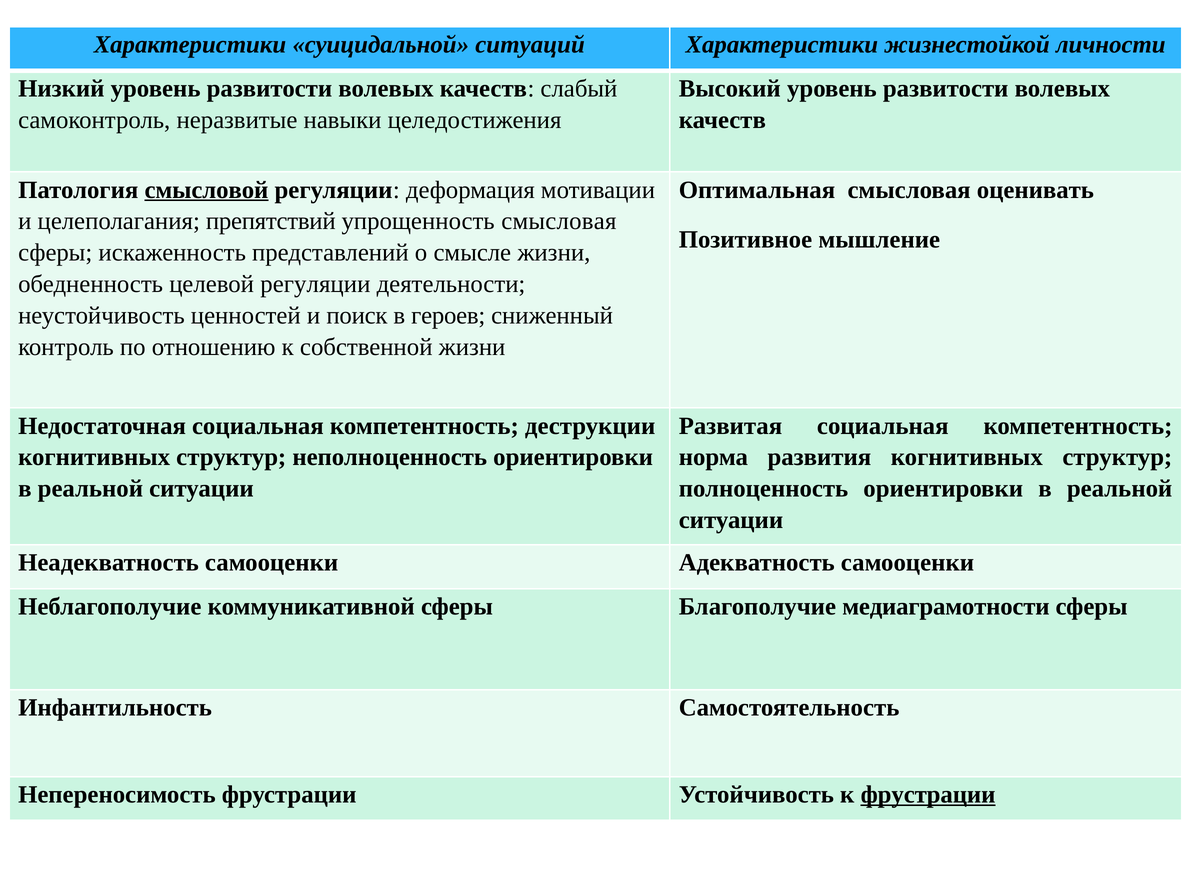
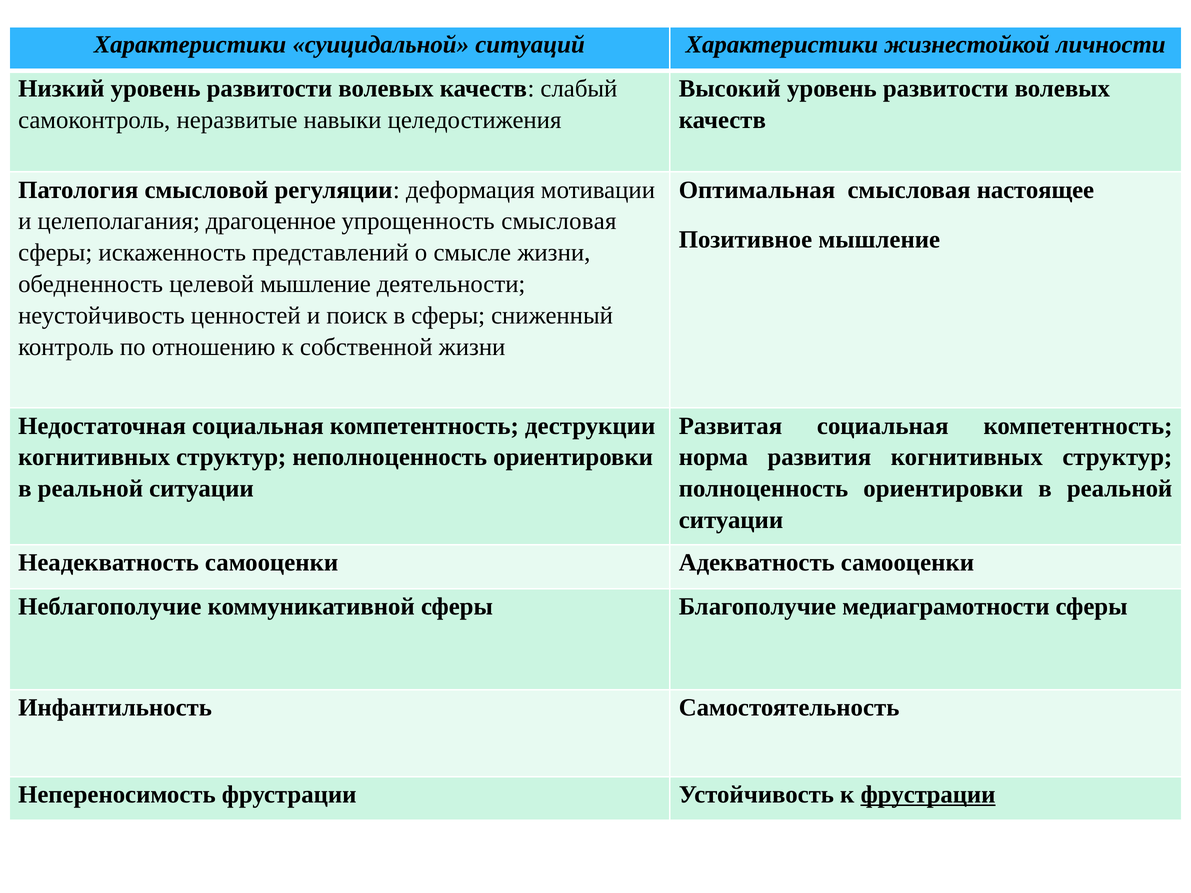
смысловой underline: present -> none
оценивать: оценивать -> настоящее
препятствий: препятствий -> драгоценное
целевой регуляции: регуляции -> мышление
в героев: героев -> сферы
